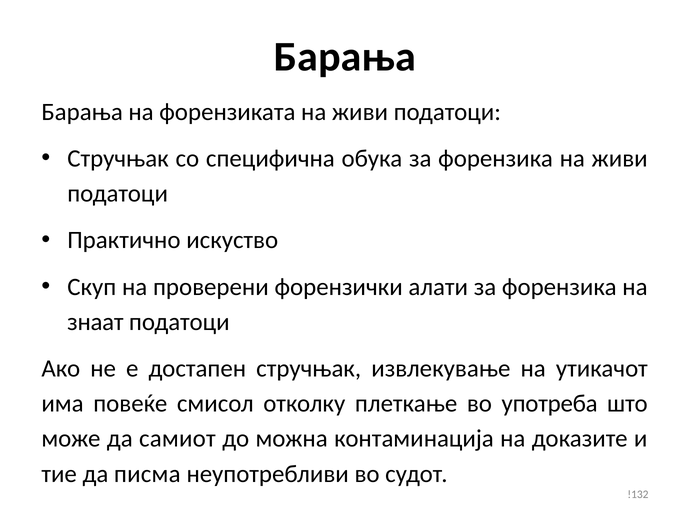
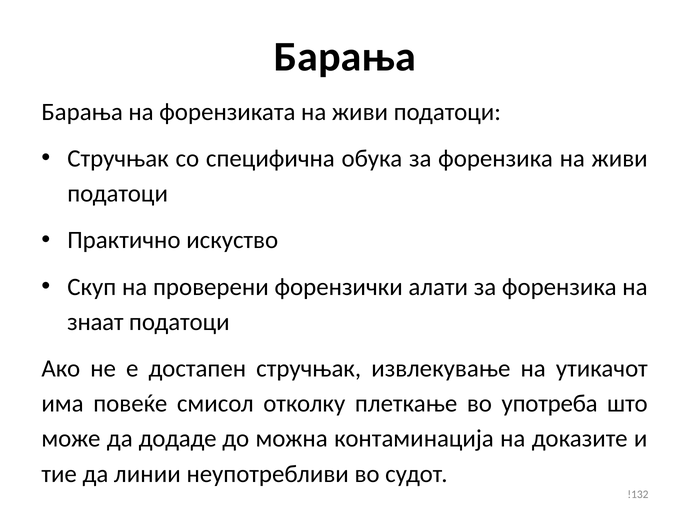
самиот: самиот -> додаде
писма: писма -> линии
